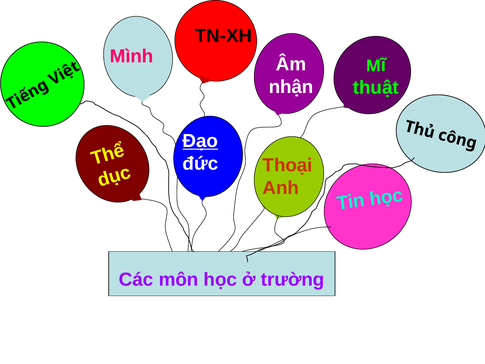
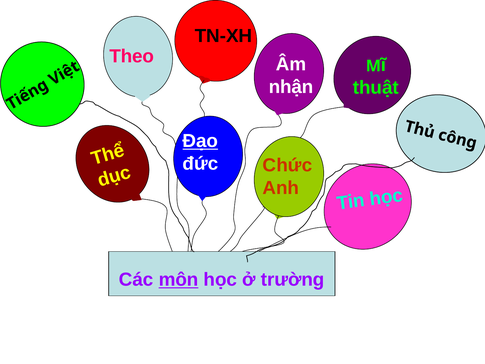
Mình: Mình -> Theo
Thoại: Thoại -> Chức
môn underline: none -> present
